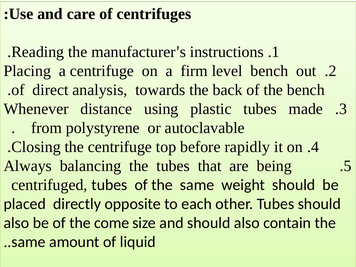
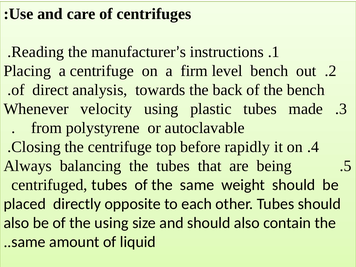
distance: distance -> velocity
the come: come -> using
